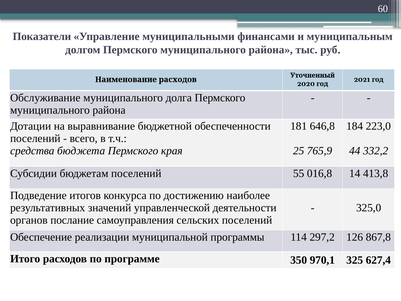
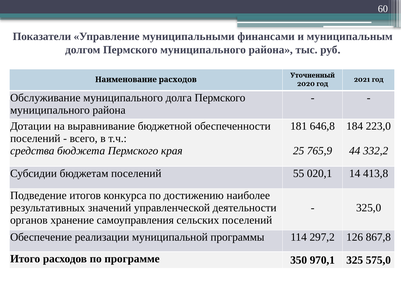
016,8: 016,8 -> 020,1
послание: послание -> хранение
627,4: 627,4 -> 575,0
